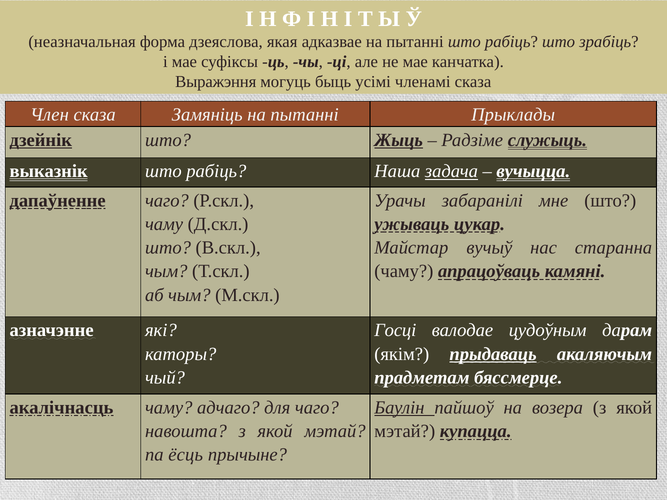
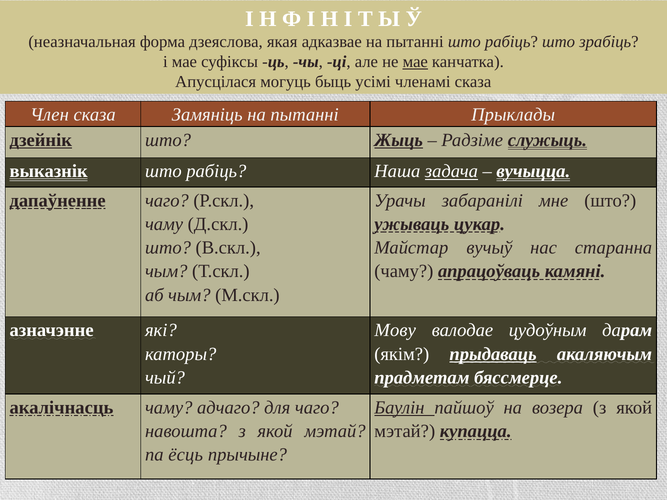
мае at (415, 62) underline: none -> present
Выражэння: Выражэння -> Апусцілася
Госці: Госці -> Мову
